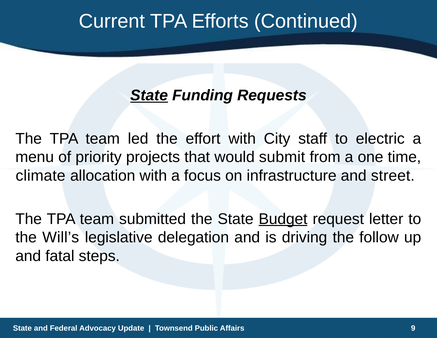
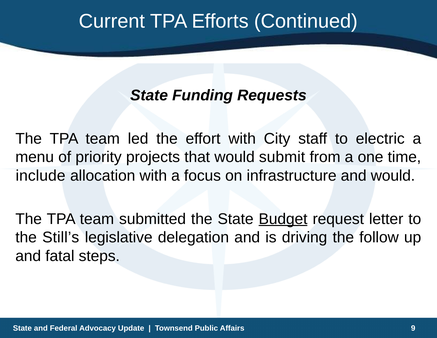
State at (149, 95) underline: present -> none
climate: climate -> include
and street: street -> would
Will’s: Will’s -> Still’s
